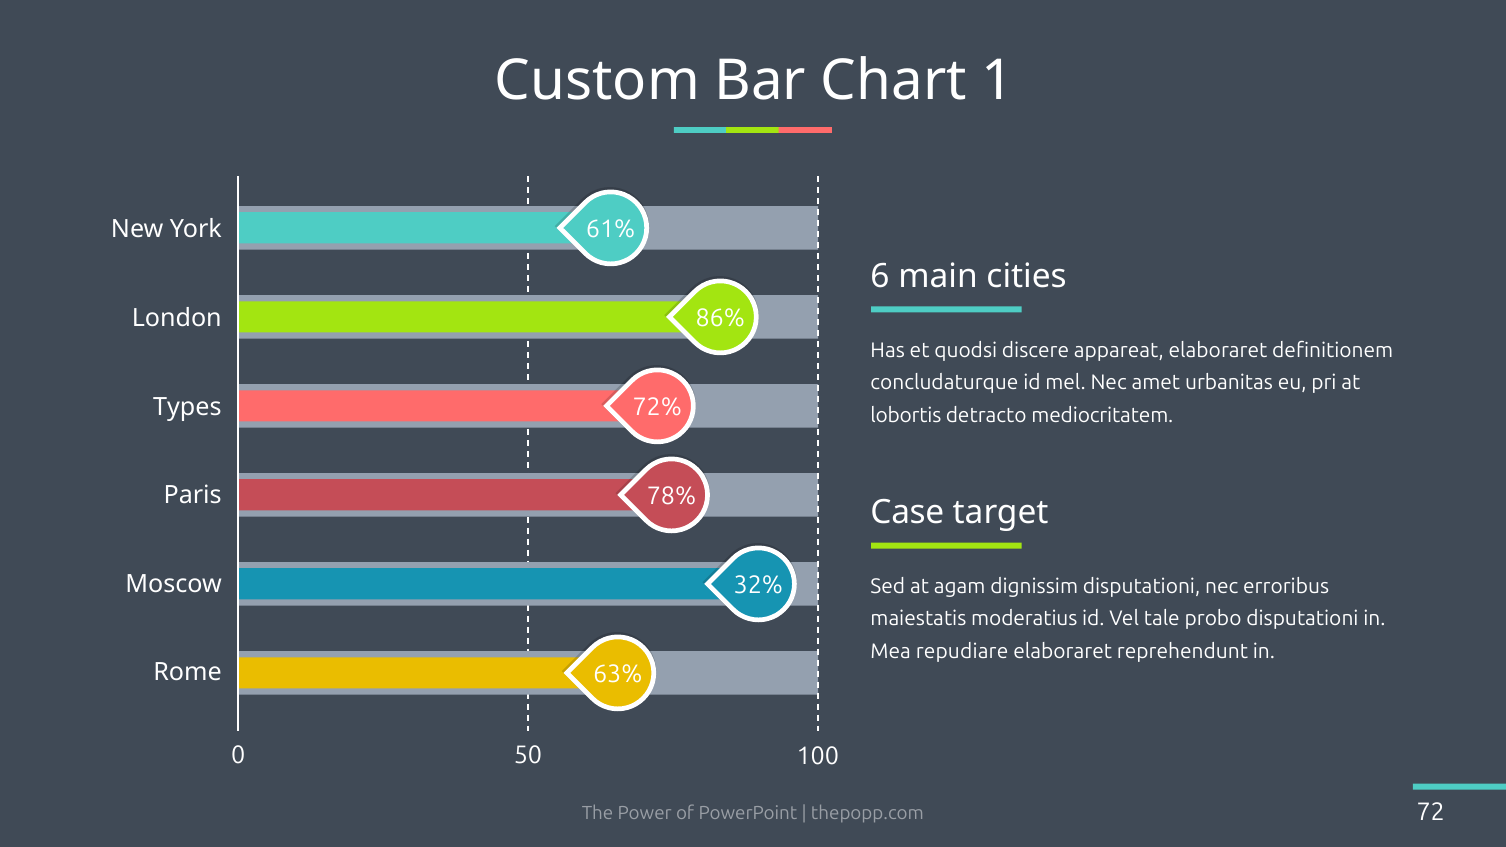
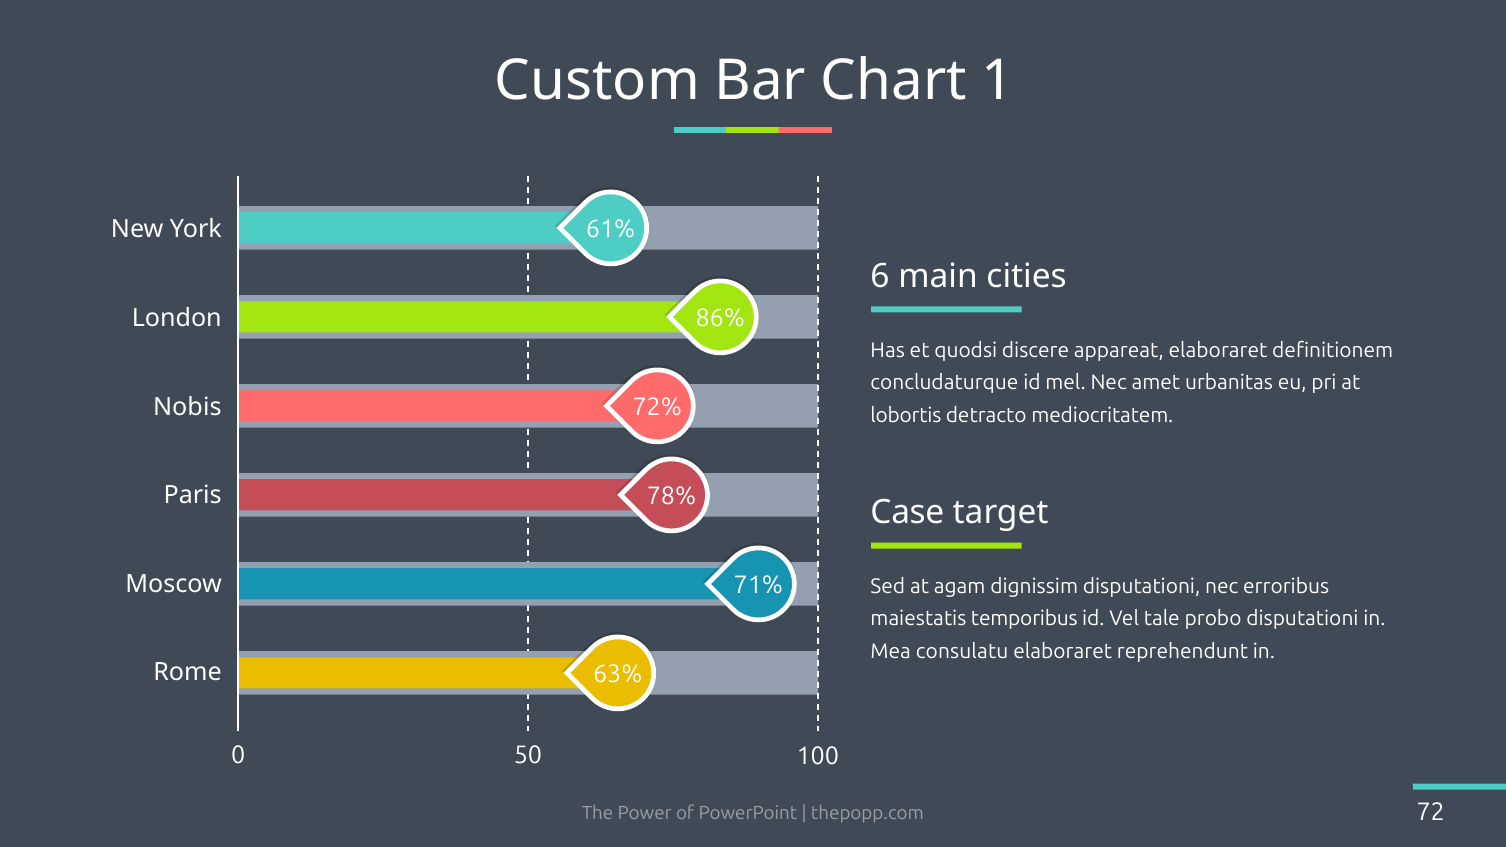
Types: Types -> Nobis
32%: 32% -> 71%
moderatius: moderatius -> temporibus
repudiare: repudiare -> consulatu
